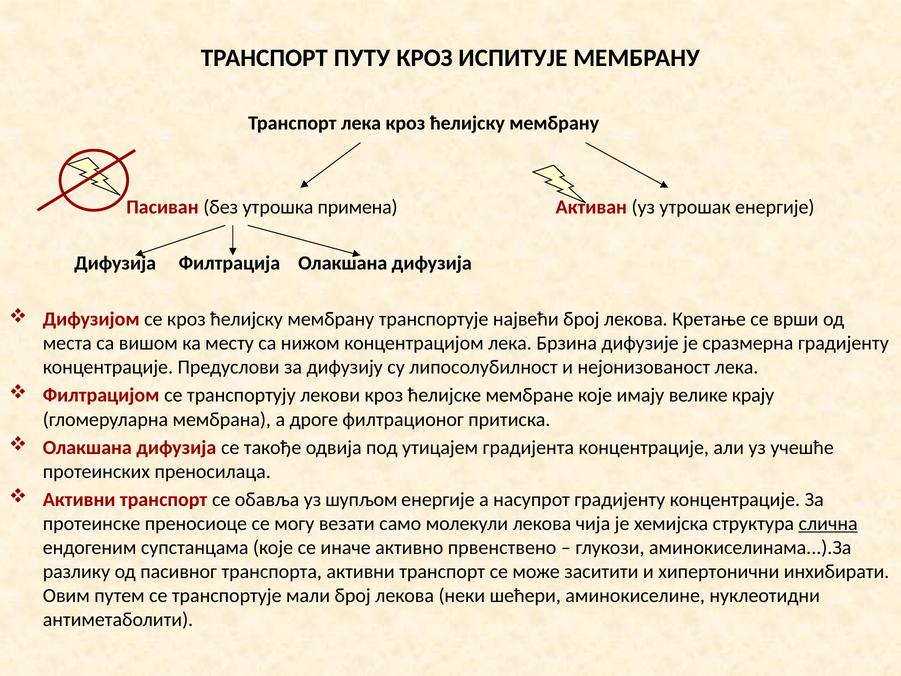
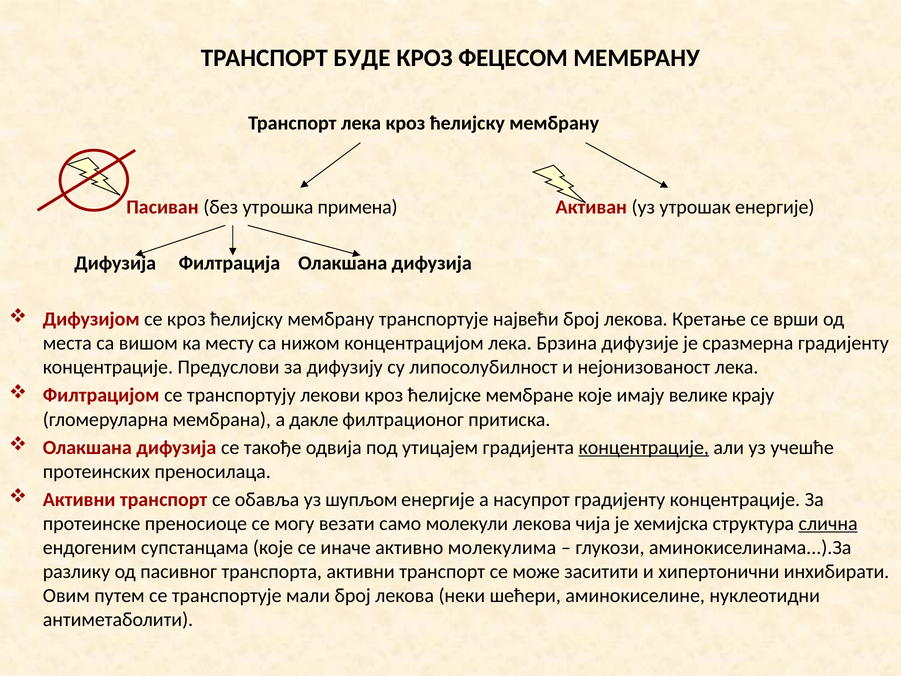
ПУТУ: ПУТУ -> БУДЕ
ИСПИТУЈЕ: ИСПИТУЈЕ -> ФЕЦЕСОМ
дроге: дроге -> дакле
концентрације at (644, 447) underline: none -> present
првенствено: првенствено -> молекулима
